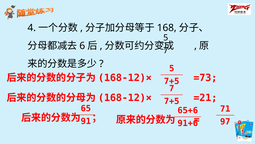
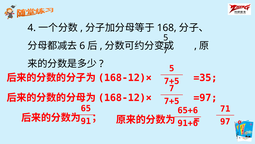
=73: =73 -> =35
=21: =21 -> =97
